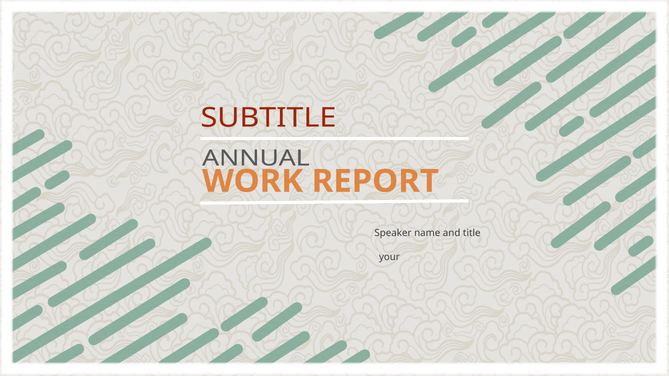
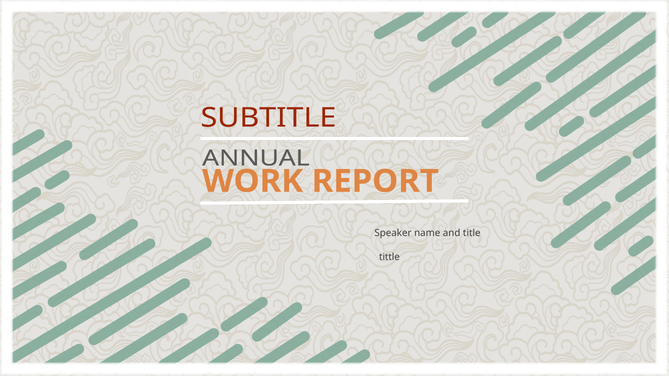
your: your -> tittle
